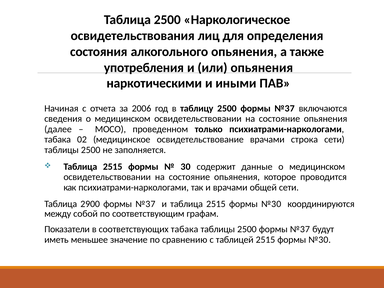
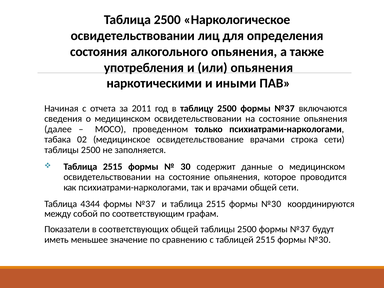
освидетельствования at (133, 36): освидетельствования -> освидетельствовании
2006: 2006 -> 2011
2900: 2900 -> 4344
соответствующих табака: табака -> общей
